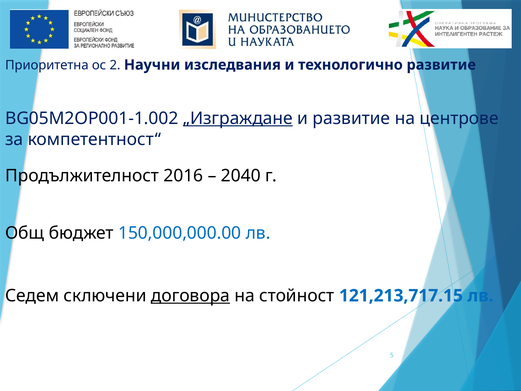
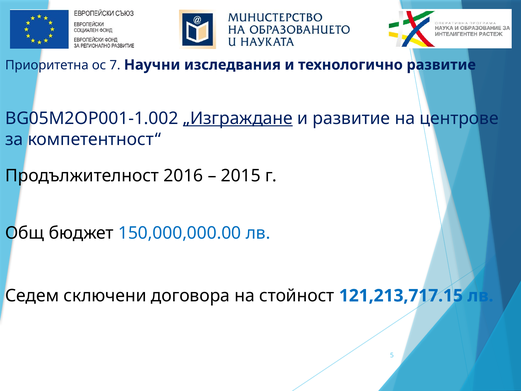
2: 2 -> 7
2040: 2040 -> 2015
договора underline: present -> none
